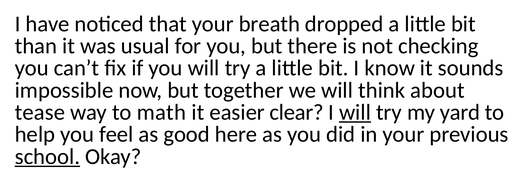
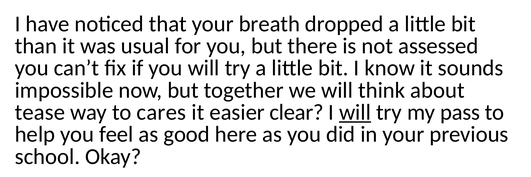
checking: checking -> assessed
math: math -> cares
yard: yard -> pass
school underline: present -> none
